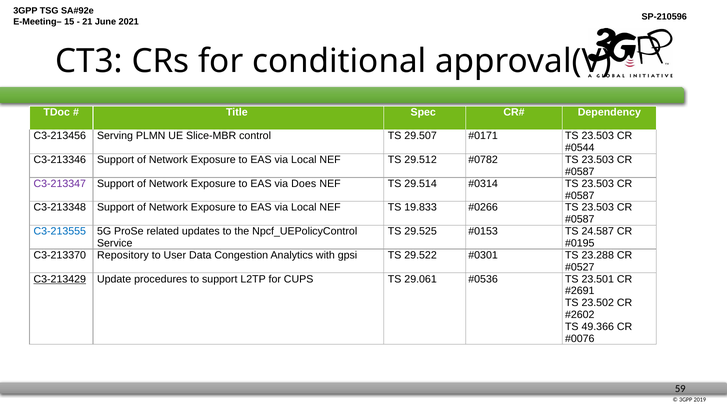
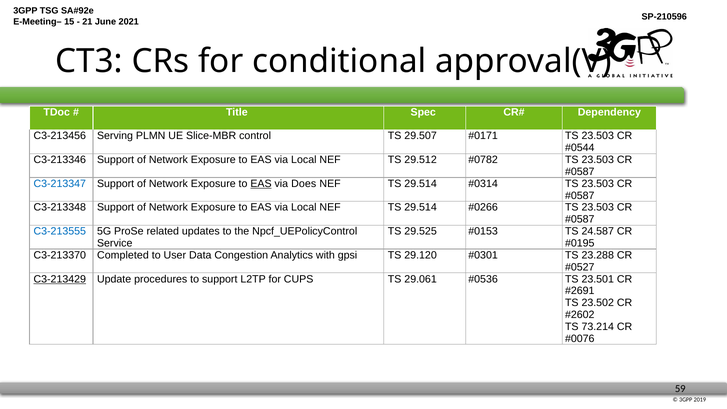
C3-213347 colour: purple -> blue
EAS at (261, 184) underline: none -> present
Local NEF TS 19.833: 19.833 -> 29.514
Repository: Repository -> Completed
29.522: 29.522 -> 29.120
49.366: 49.366 -> 73.214
